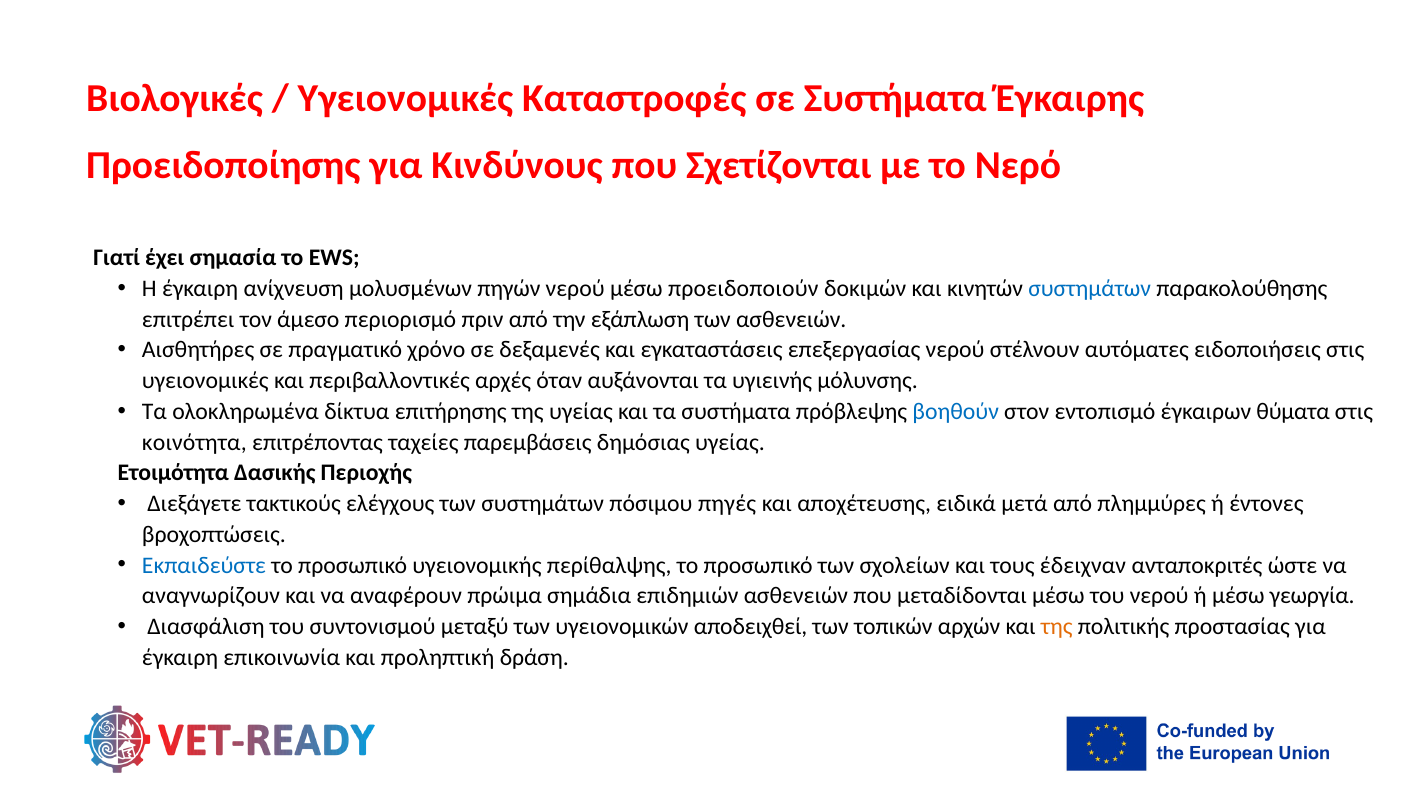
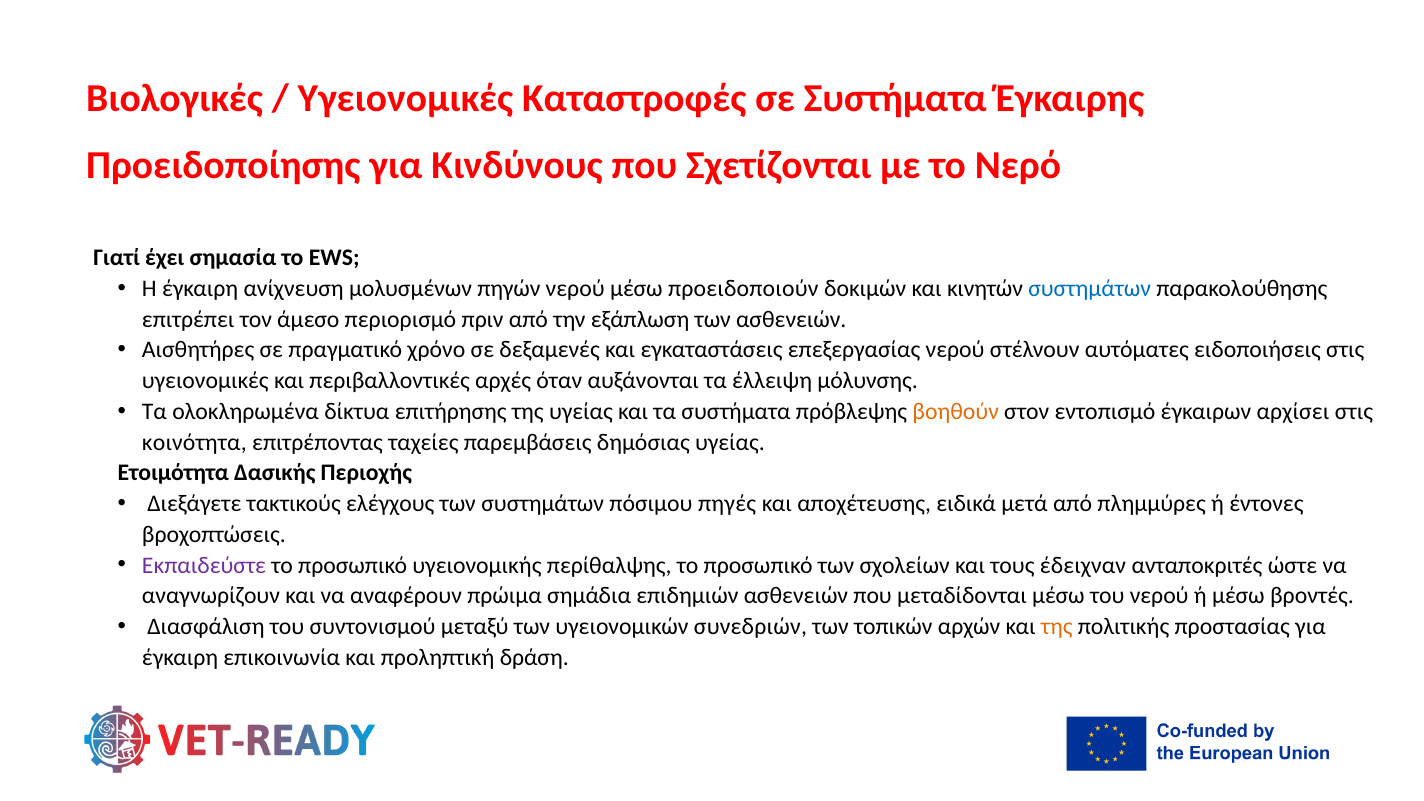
υγιεινής: υγιεινής -> έλλειψη
βοηθούν colour: blue -> orange
θύματα: θύματα -> αρχίσει
Εκπαιδεύστε colour: blue -> purple
γεωργία: γεωργία -> βροντές
αποδειχθεί: αποδειχθεί -> συνεδριών
